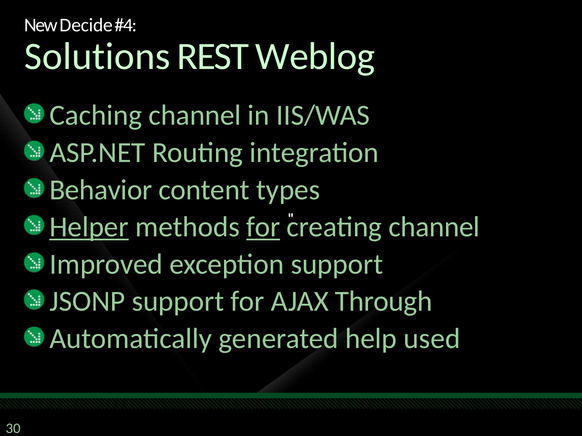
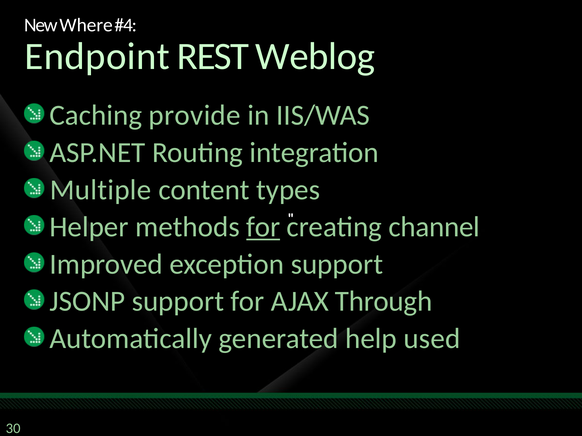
Decide: Decide -> Where
Solutions: Solutions -> Endpoint
Caching channel: channel -> provide
Behavior: Behavior -> Multiple
Helper underline: present -> none
